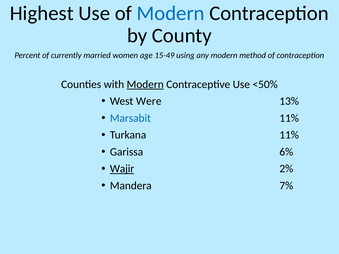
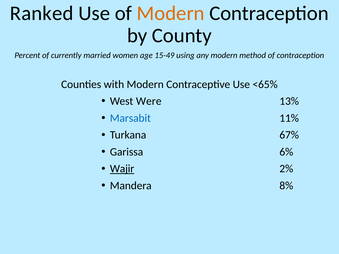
Highest: Highest -> Ranked
Modern at (171, 13) colour: blue -> orange
Modern at (145, 84) underline: present -> none
<50%: <50% -> <65%
Turkana 11%: 11% -> 67%
7%: 7% -> 8%
